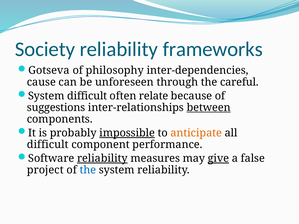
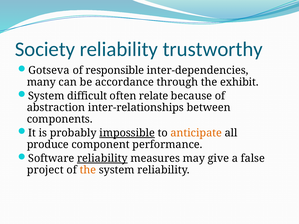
frameworks: frameworks -> trustworthy
philosophy: philosophy -> responsible
cause: cause -> many
unforeseen: unforeseen -> accordance
careful: careful -> exhibit
suggestions: suggestions -> abstraction
between underline: present -> none
difficult at (48, 145): difficult -> produce
give underline: present -> none
the at (88, 170) colour: blue -> orange
